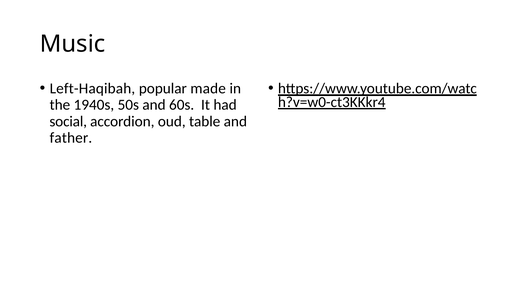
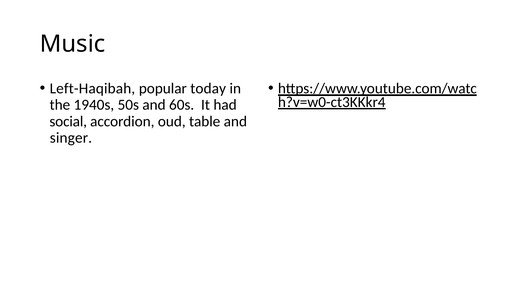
made: made -> today
father: father -> singer
